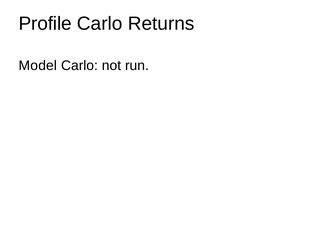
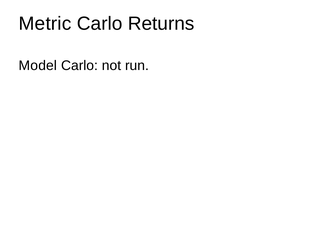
Profile: Profile -> Metric
